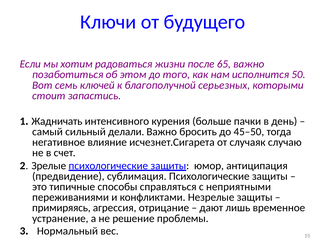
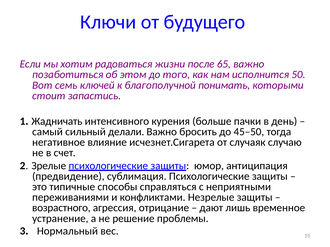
серьезных: серьезных -> понимать
примиряясь: примиряясь -> возрастного
